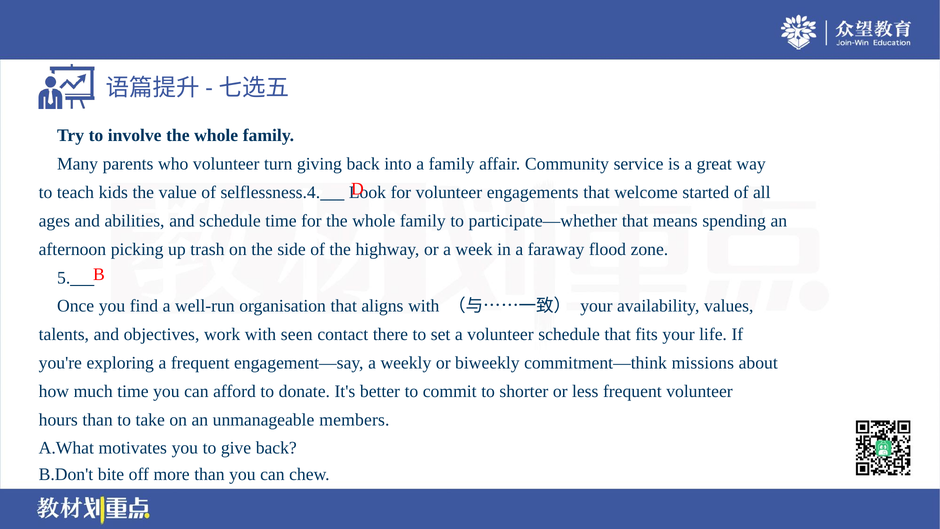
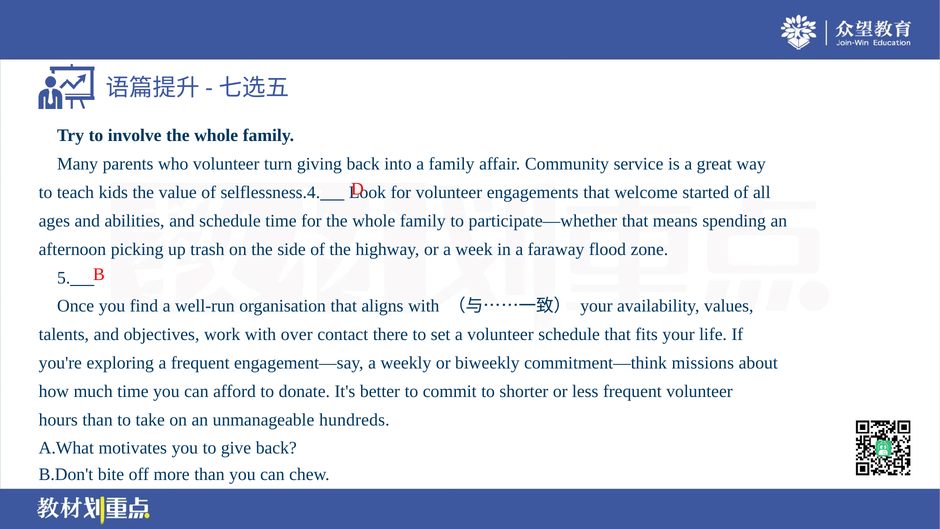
seen: seen -> over
members: members -> hundreds
